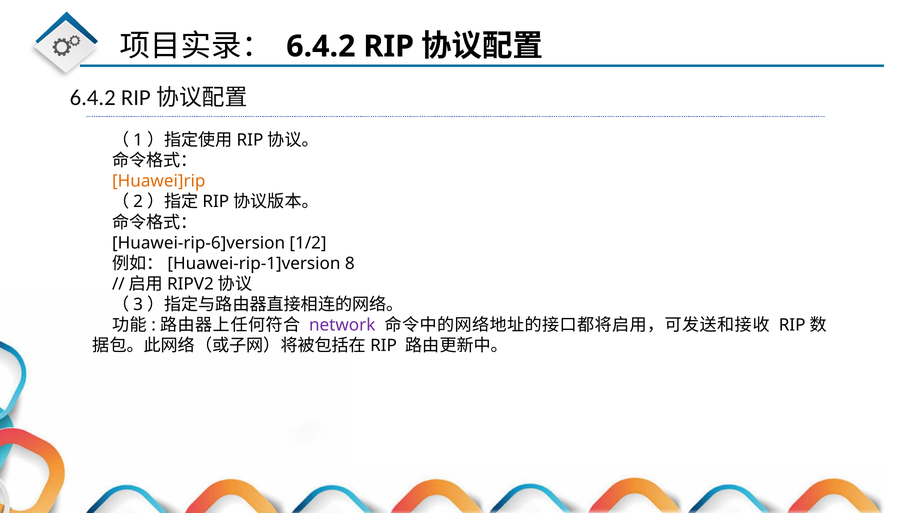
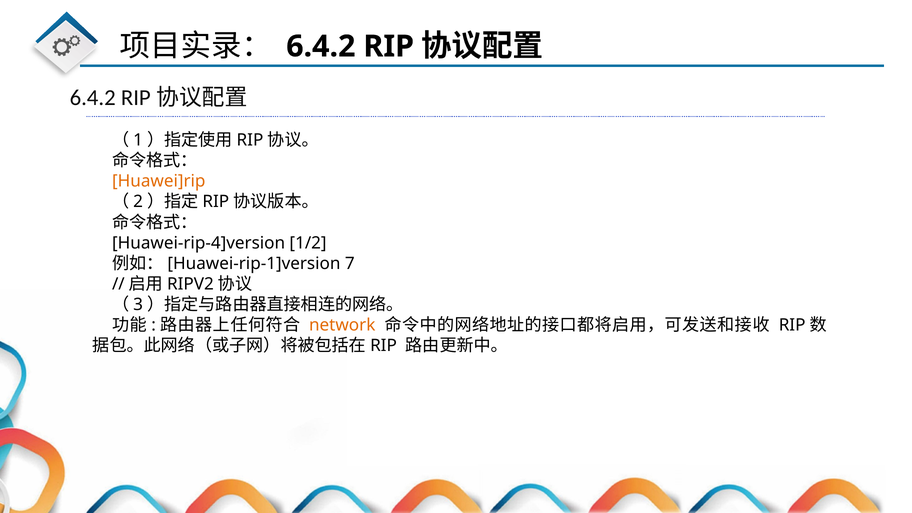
Huawei-rip-6]version: Huawei-rip-6]version -> Huawei-rip-4]version
8: 8 -> 7
network colour: purple -> orange
